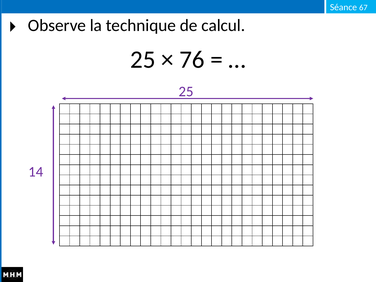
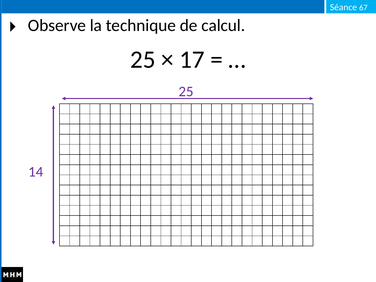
76: 76 -> 17
